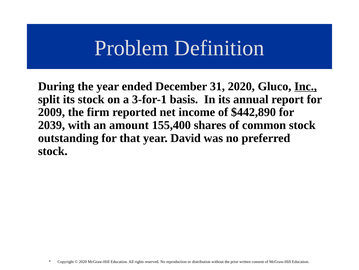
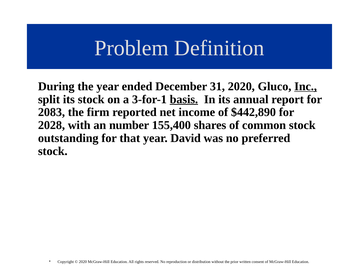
basis underline: none -> present
2009: 2009 -> 2083
2039: 2039 -> 2028
amount: amount -> number
